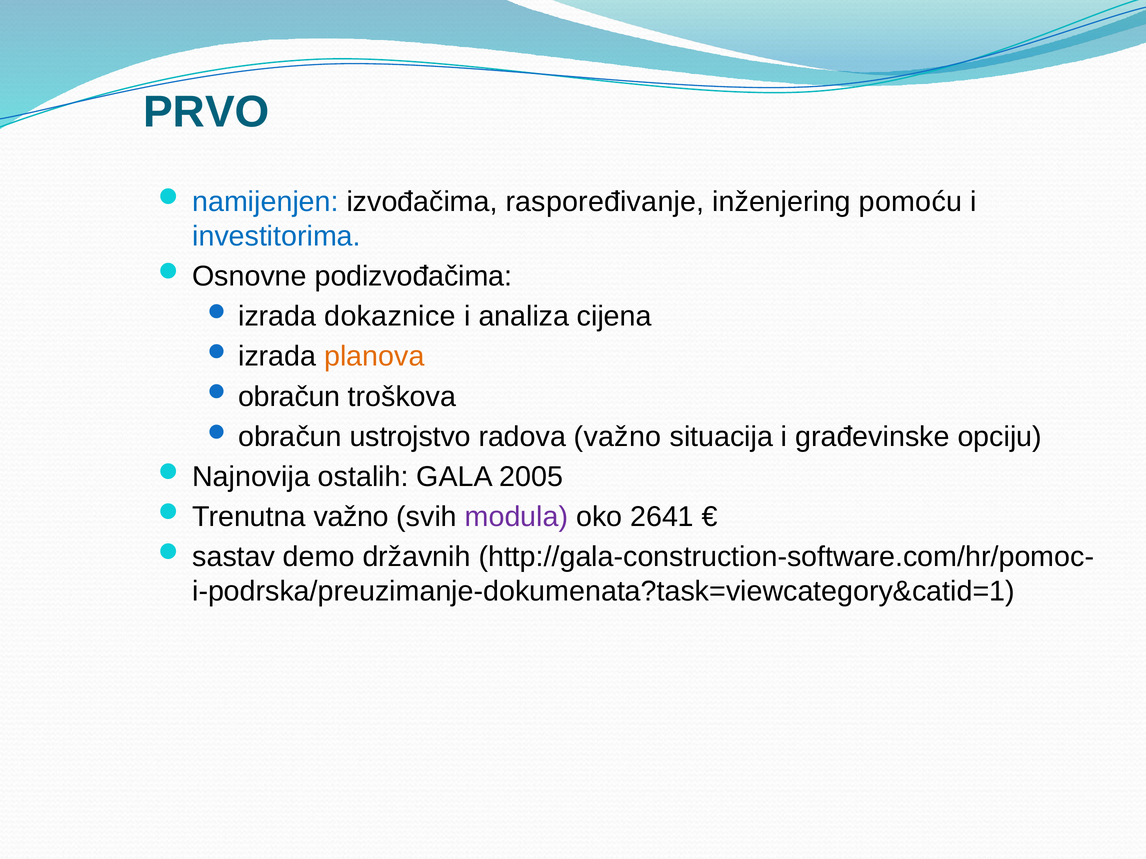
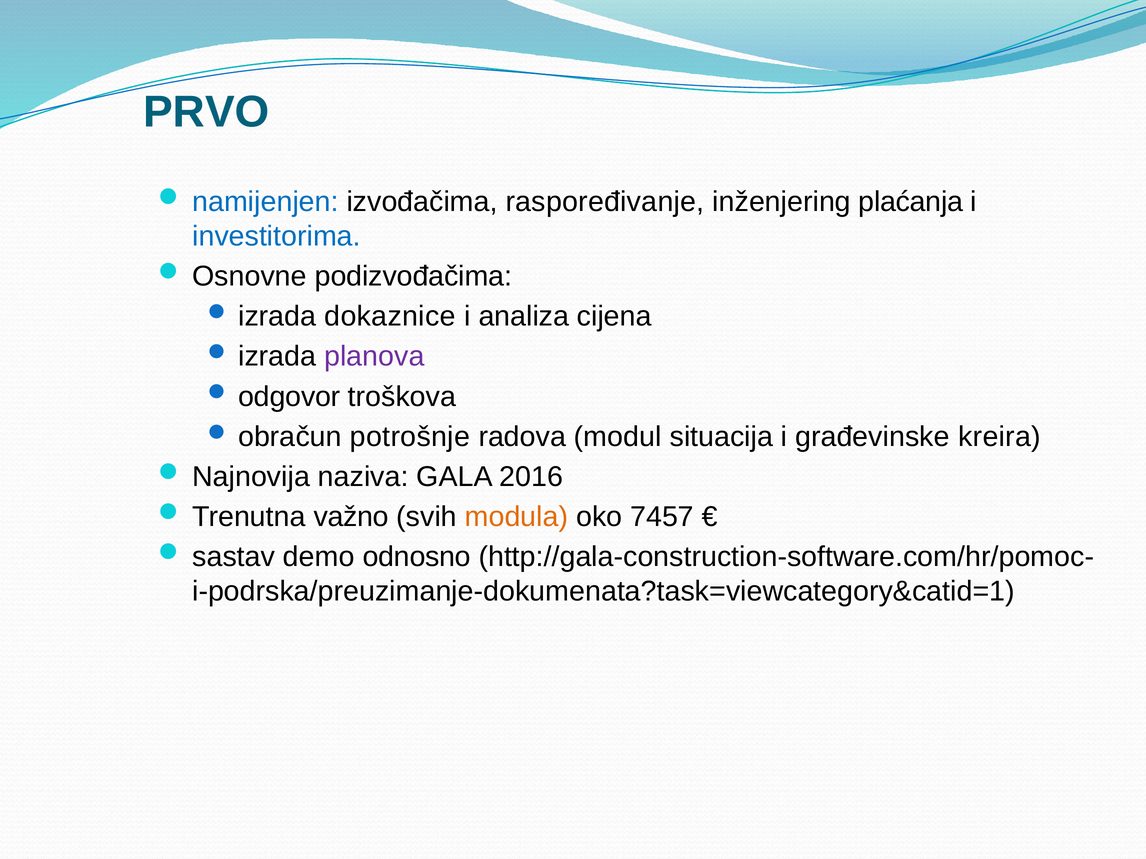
pomoću: pomoću -> plaćanja
planova colour: orange -> purple
obračun at (289, 397): obračun -> odgovor
ustrojstvo: ustrojstvo -> potrošnje
radova važno: važno -> modul
opciju: opciju -> kreira
ostalih: ostalih -> naziva
2005: 2005 -> 2016
modula colour: purple -> orange
2641: 2641 -> 7457
državnih: državnih -> odnosno
